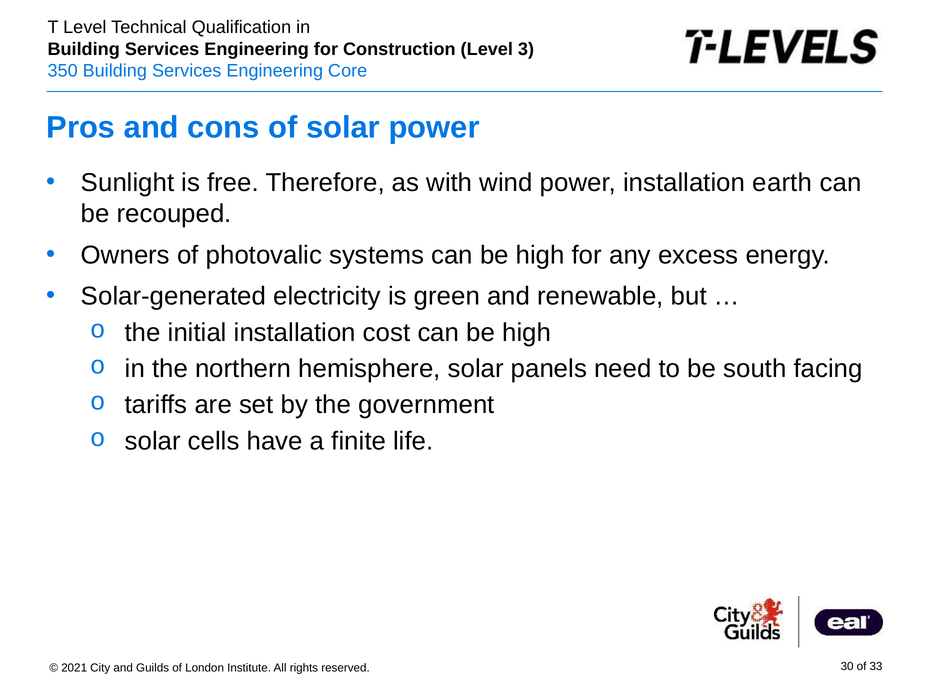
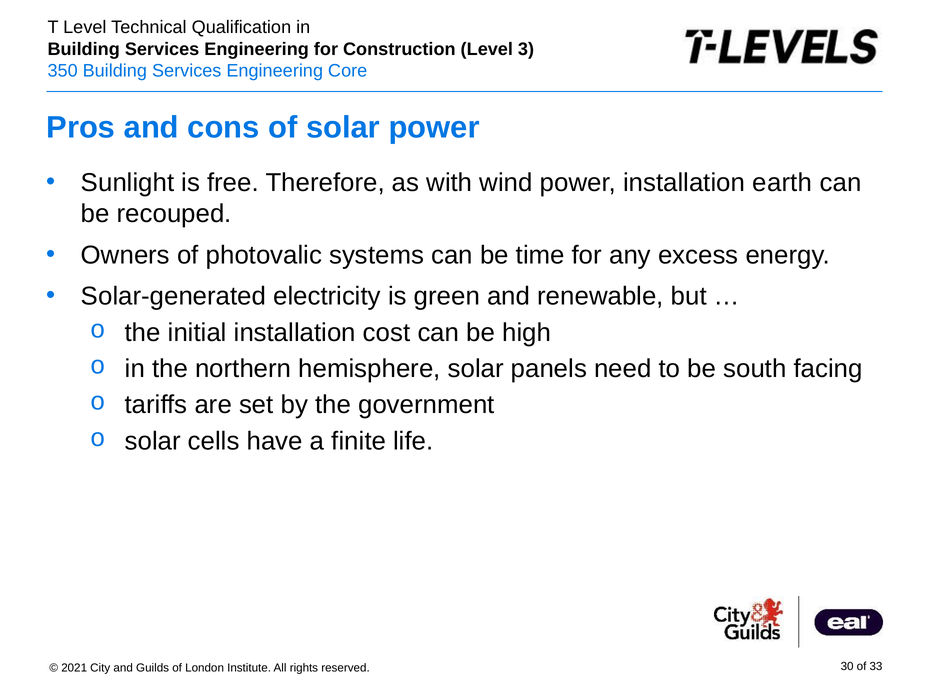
systems can be high: high -> time
